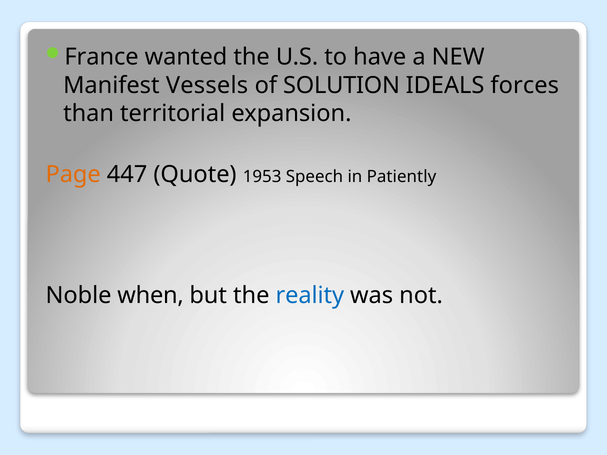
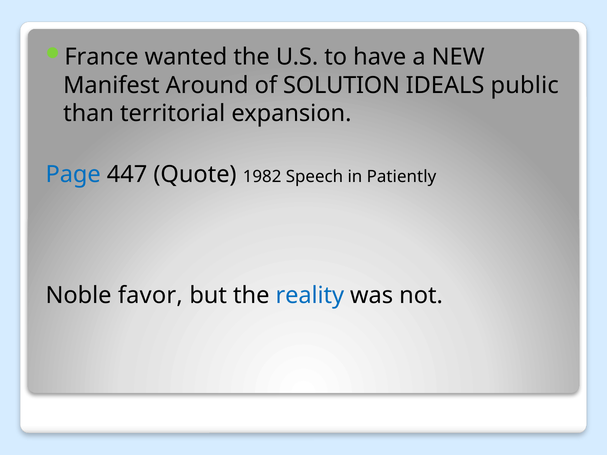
Vessels: Vessels -> Around
forces: forces -> public
Page colour: orange -> blue
1953: 1953 -> 1982
when: when -> favor
